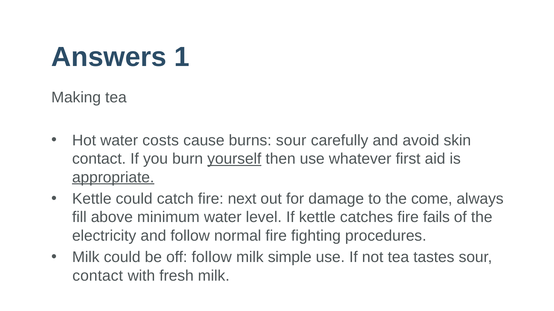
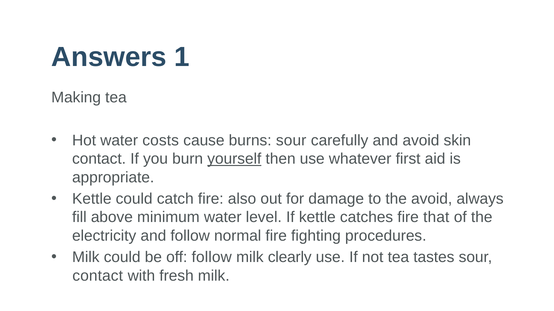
appropriate underline: present -> none
next: next -> also
the come: come -> avoid
fails: fails -> that
simple: simple -> clearly
